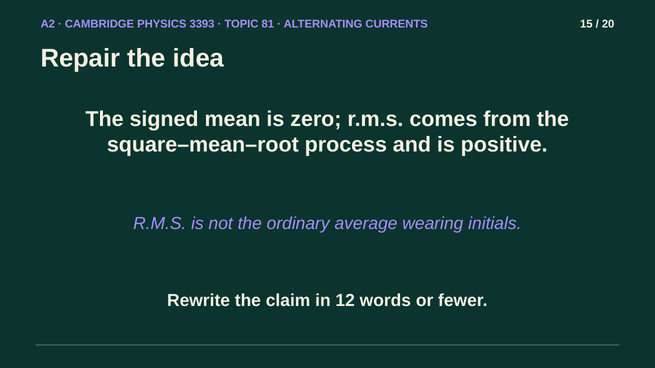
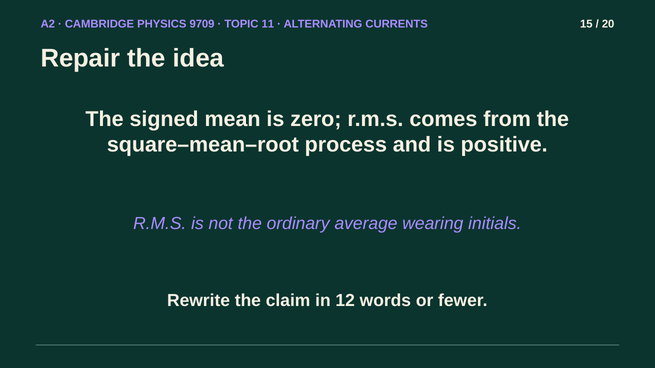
3393: 3393 -> 9709
81: 81 -> 11
